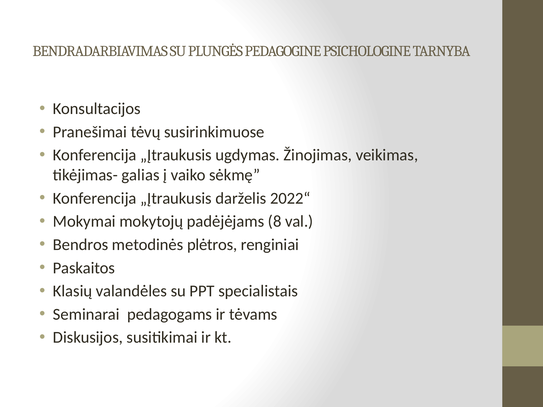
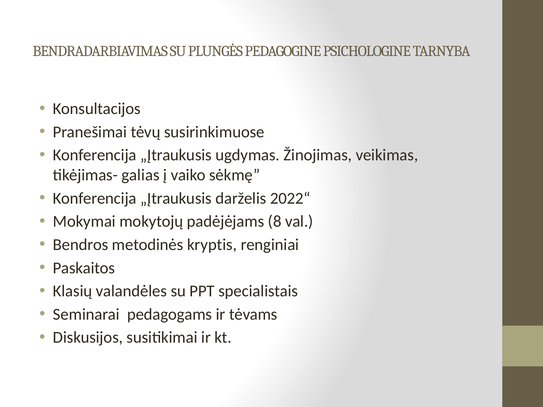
plėtros: plėtros -> kryptis
